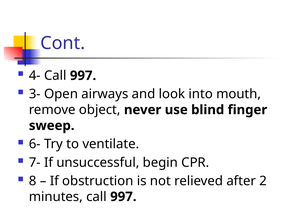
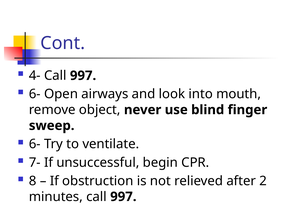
3- at (35, 94): 3- -> 6-
